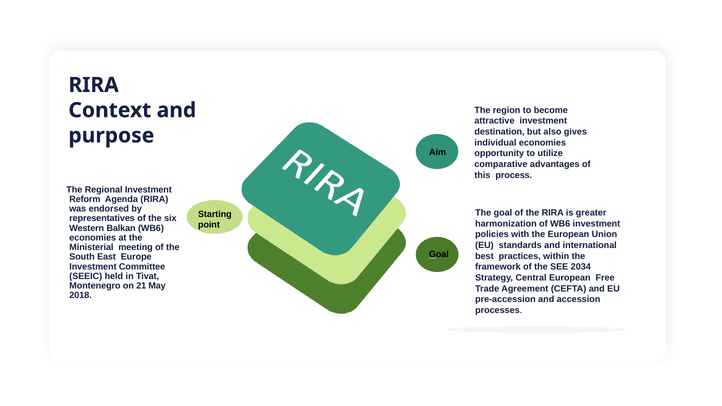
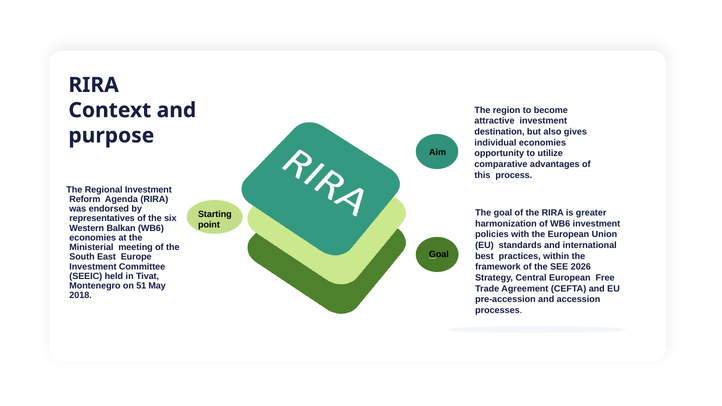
2034: 2034 -> 2026
21: 21 -> 51
